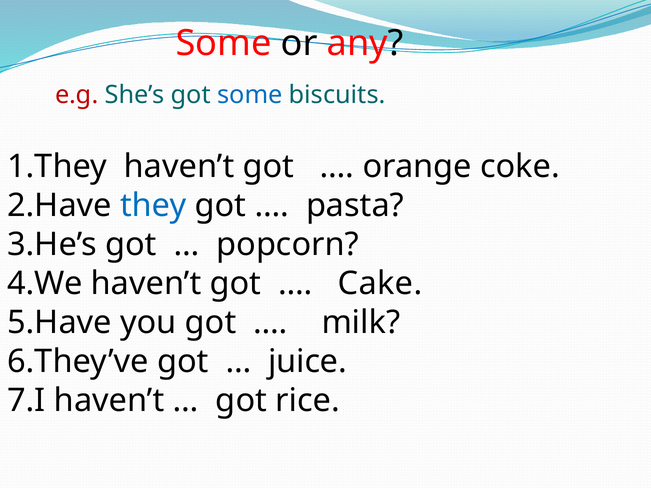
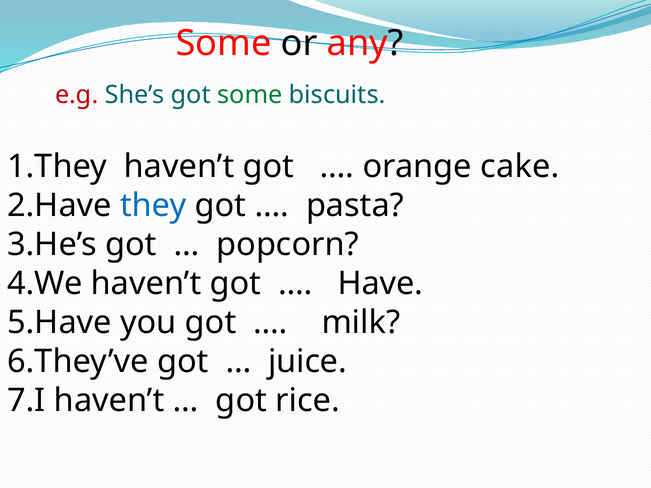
some at (250, 95) colour: blue -> green
coke: coke -> cake
Cake: Cake -> Have
